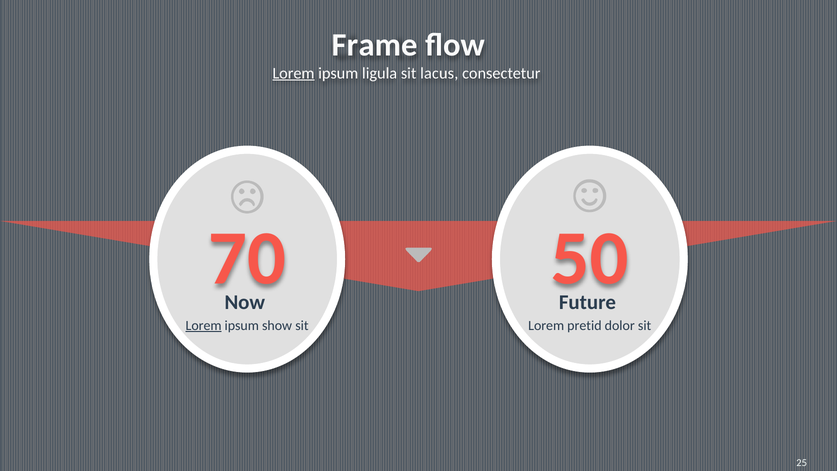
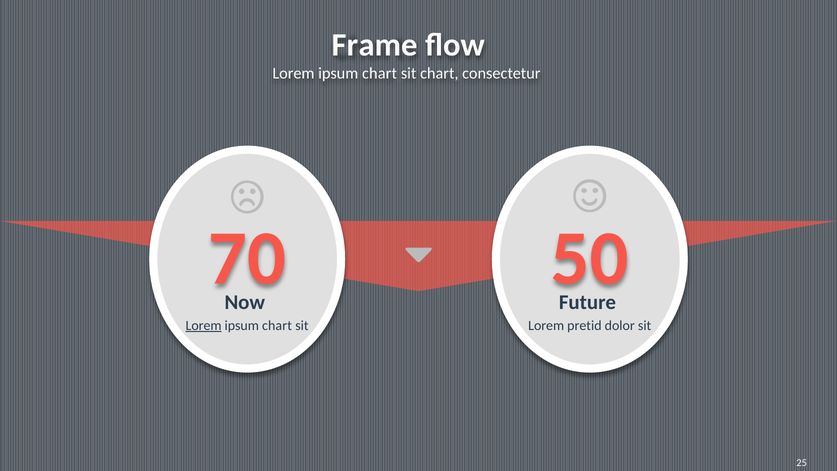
Lorem at (293, 73) underline: present -> none
ligula at (380, 73): ligula -> chart
sit lacus: lacus -> chart
show at (277, 325): show -> chart
